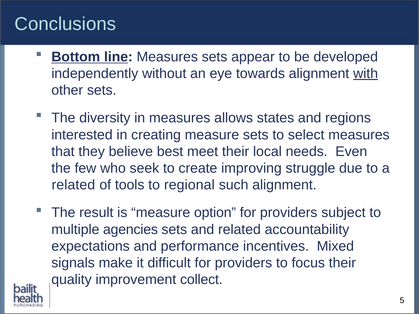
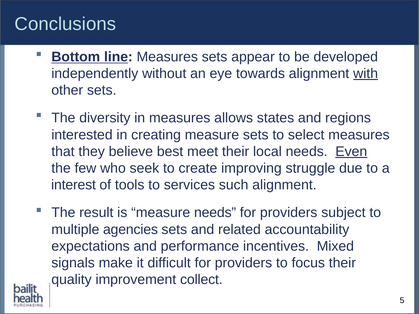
Even underline: none -> present
related at (73, 185): related -> interest
regional: regional -> services
measure option: option -> needs
